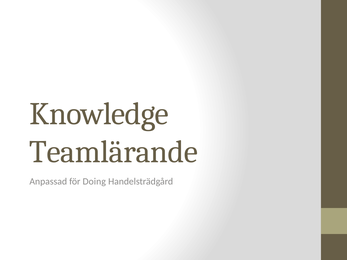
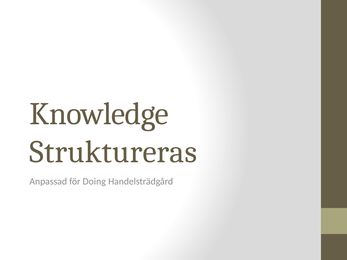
Teamlärande: Teamlärande -> Struktureras
